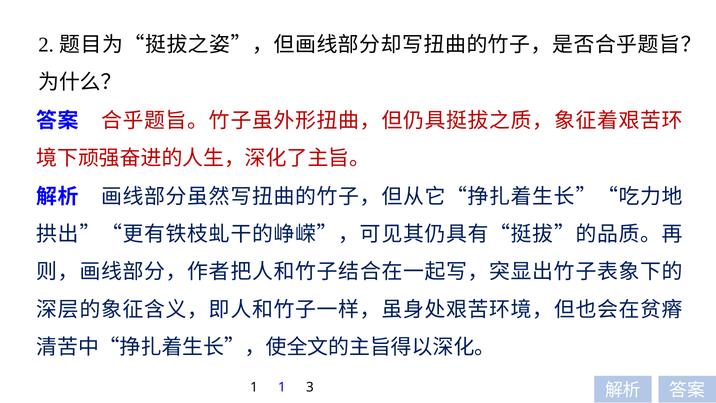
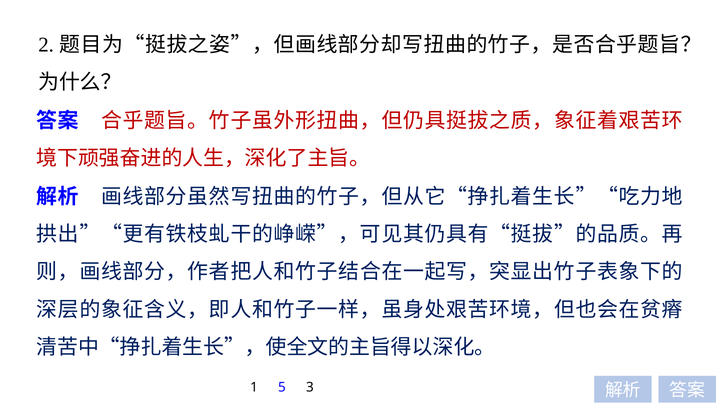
1 1: 1 -> 5
